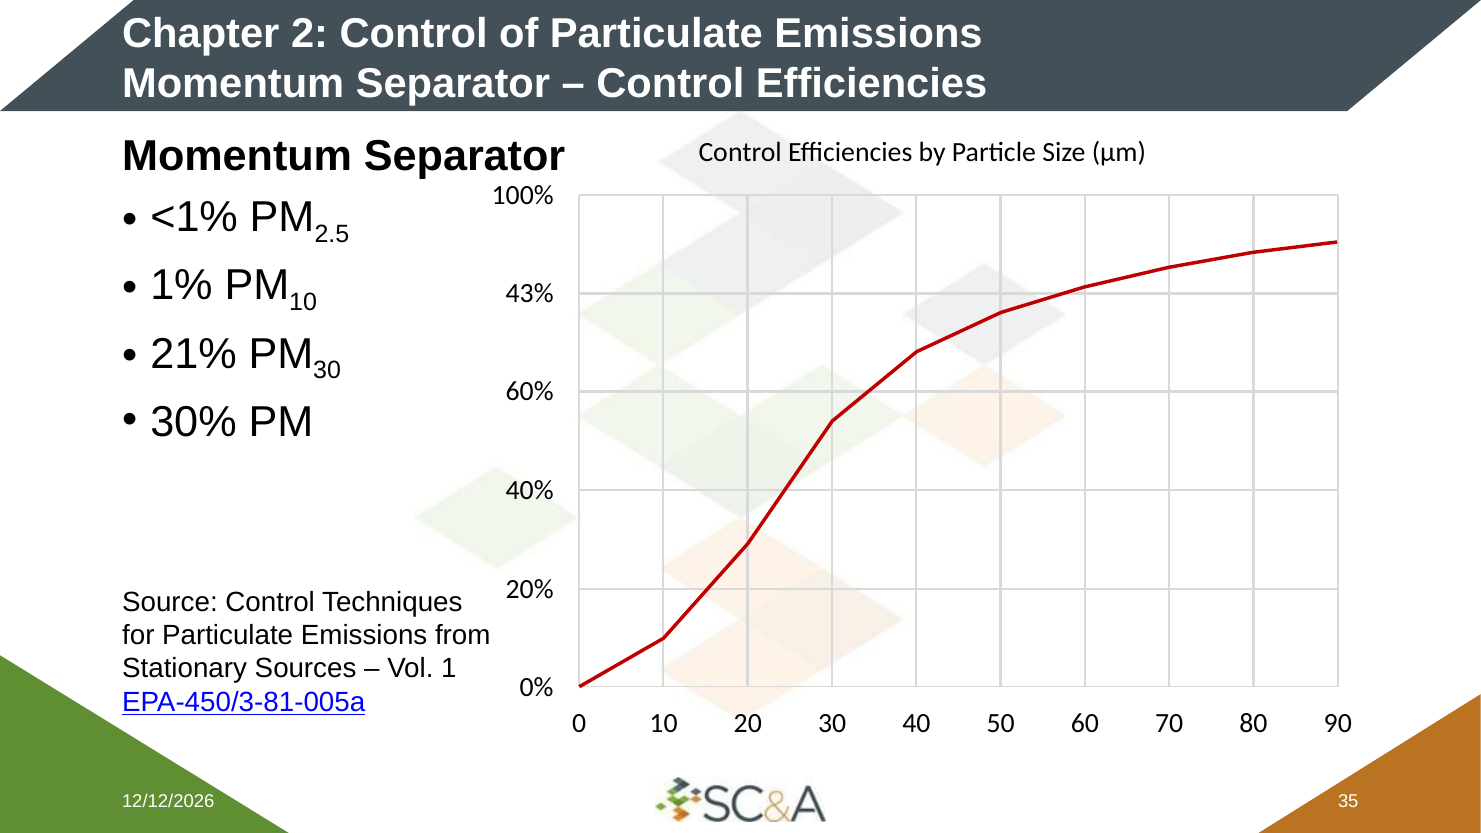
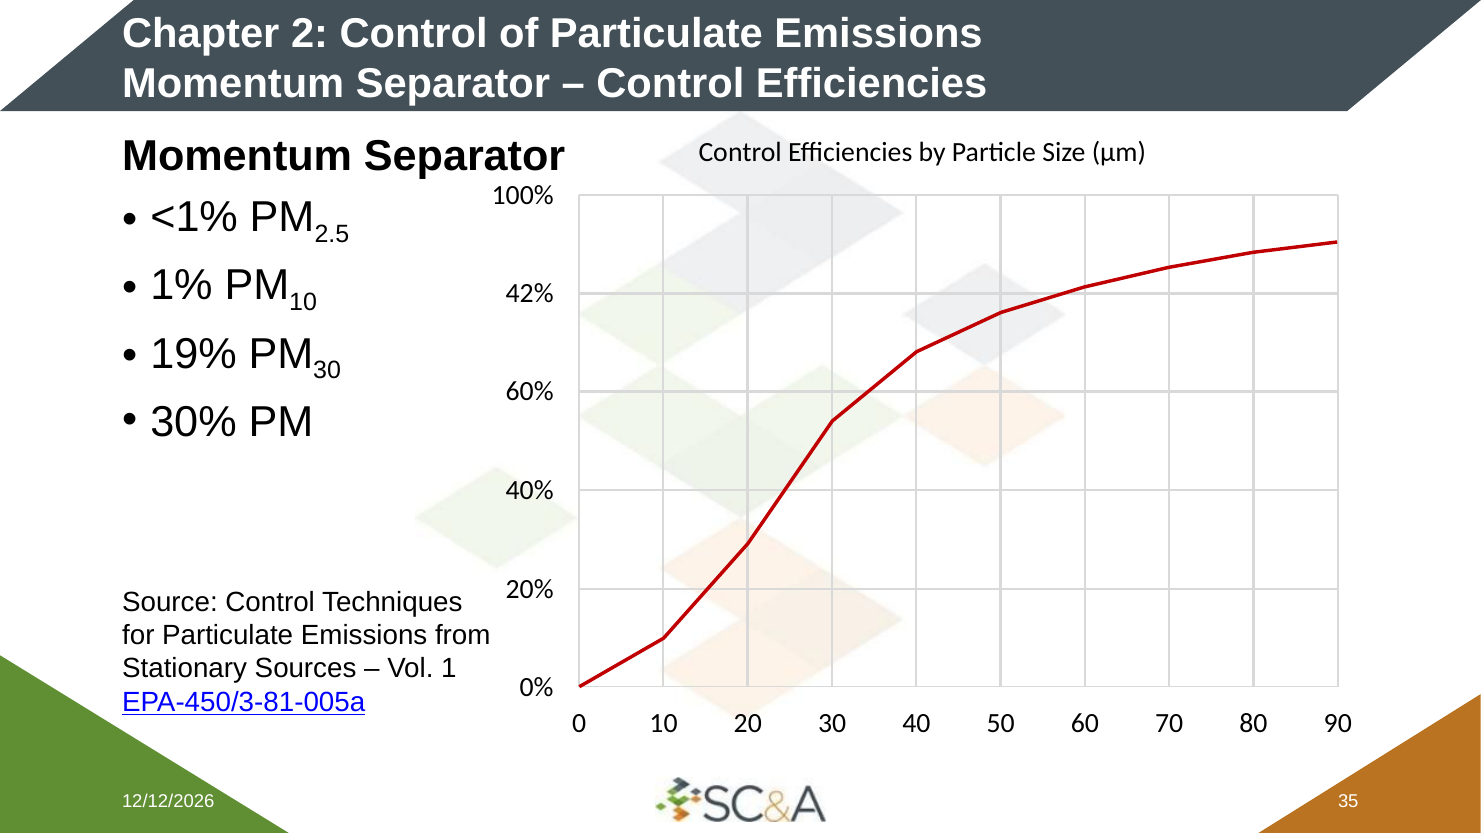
43%: 43% -> 42%
21%: 21% -> 19%
